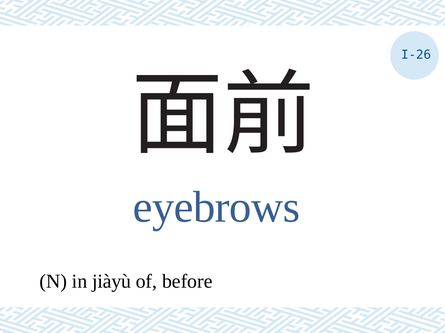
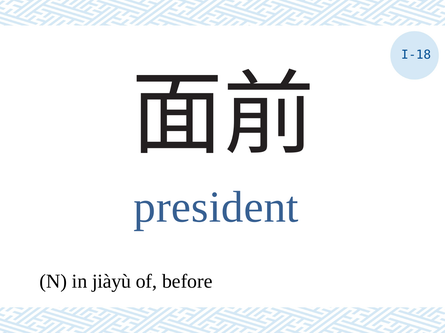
I-26: I-26 -> I-18
eyebrows: eyebrows -> president
